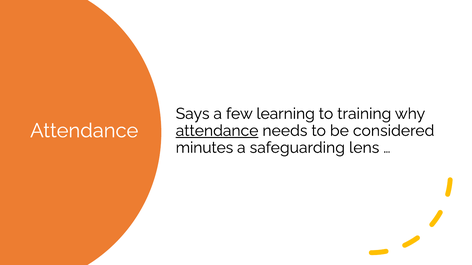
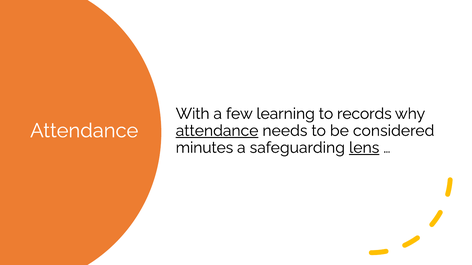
Says: Says -> With
training: training -> records
lens underline: none -> present
